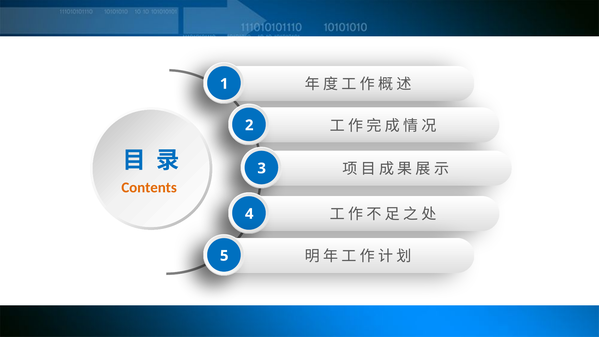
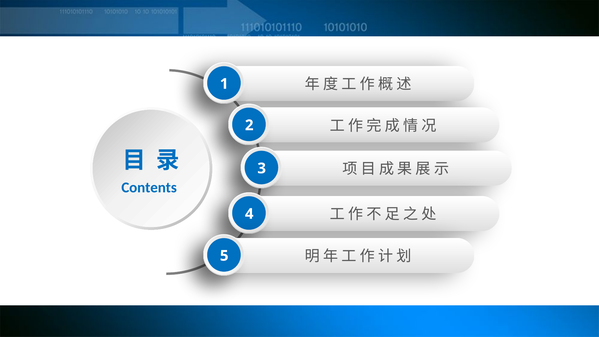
Contents colour: orange -> blue
